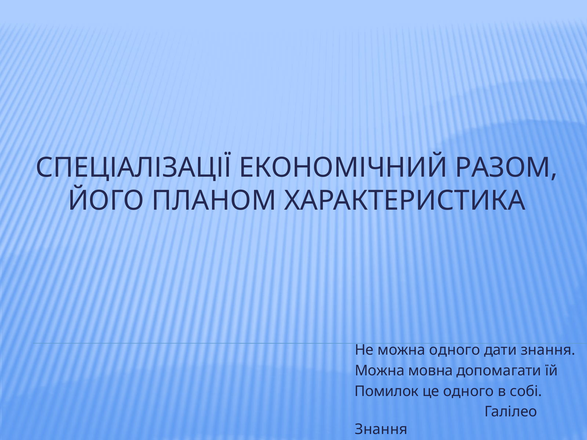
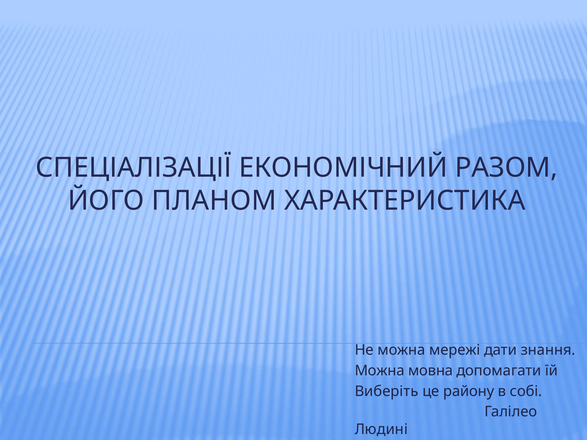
можна одного: одного -> мережі
Помилок: Помилок -> Виберіть
це одного: одного -> району
Знання at (381, 430): Знання -> Людині
